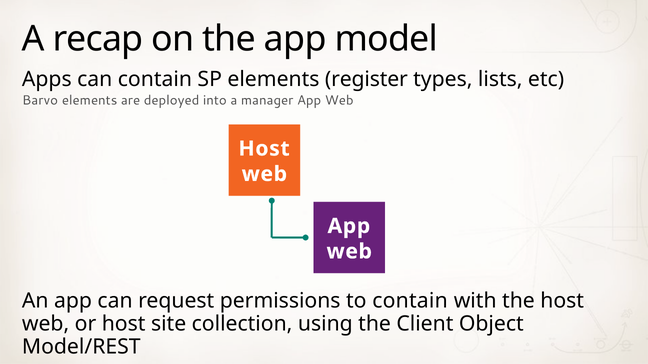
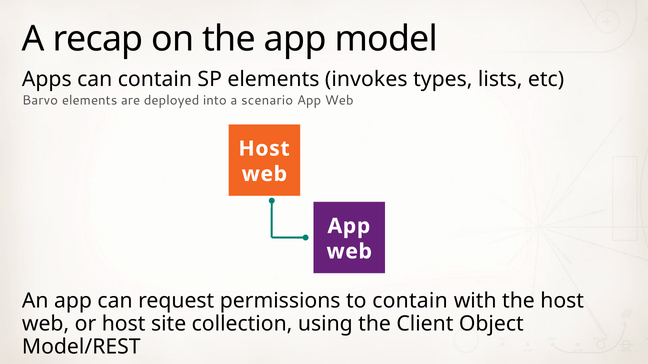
register: register -> invokes
manager: manager -> scenario
